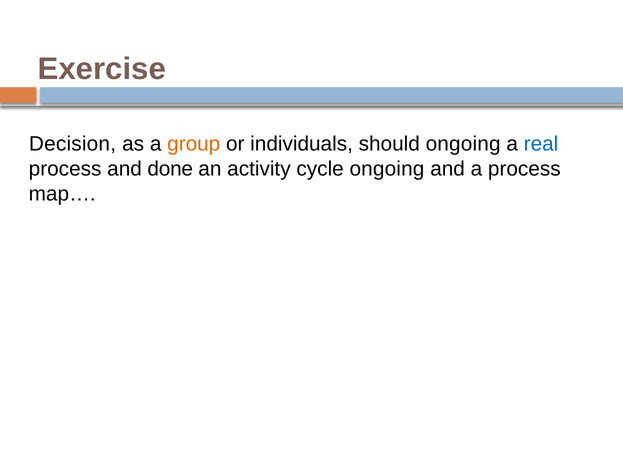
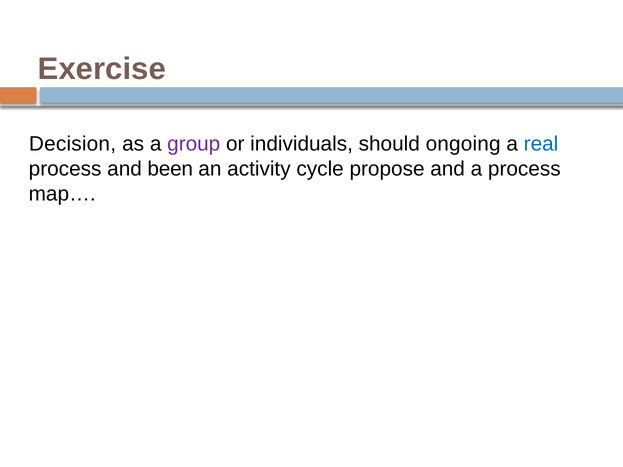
group colour: orange -> purple
done: done -> been
cycle ongoing: ongoing -> propose
